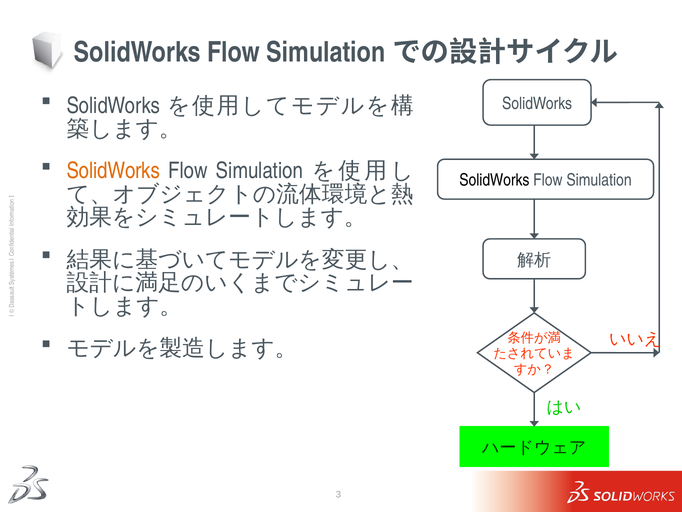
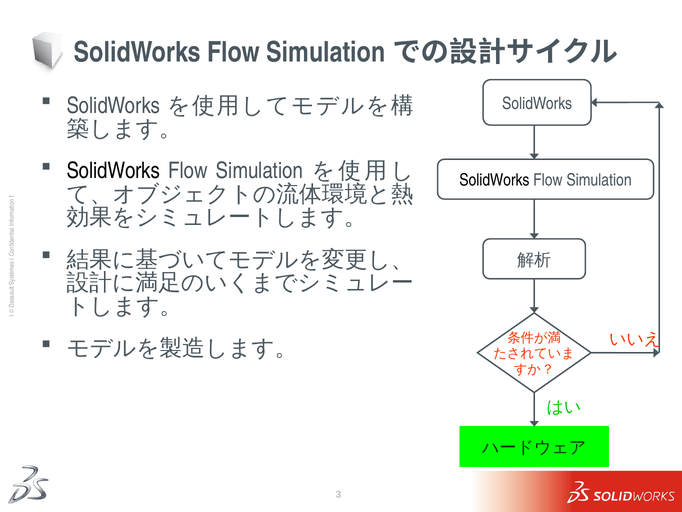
SolidWorks at (113, 171) colour: orange -> black
